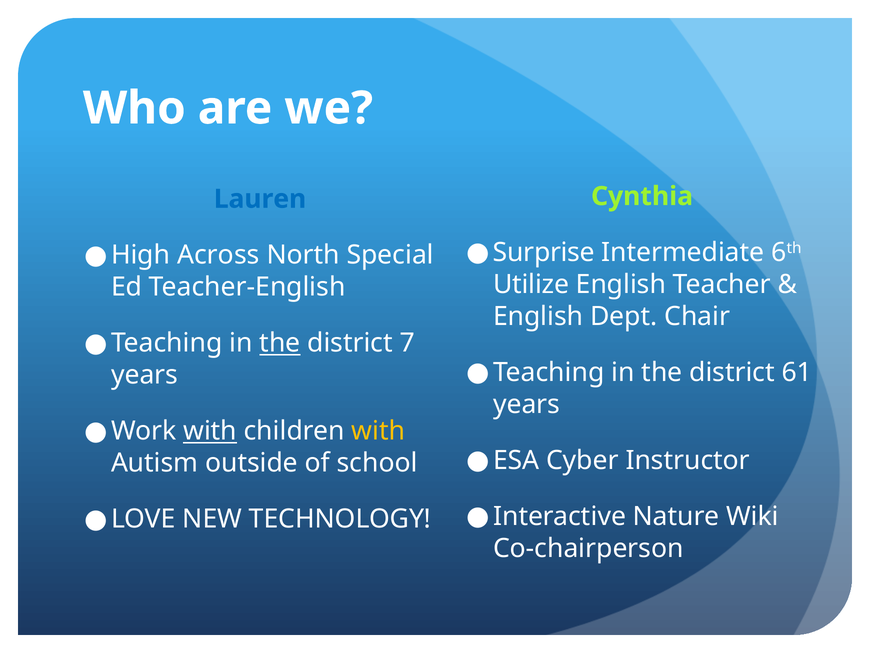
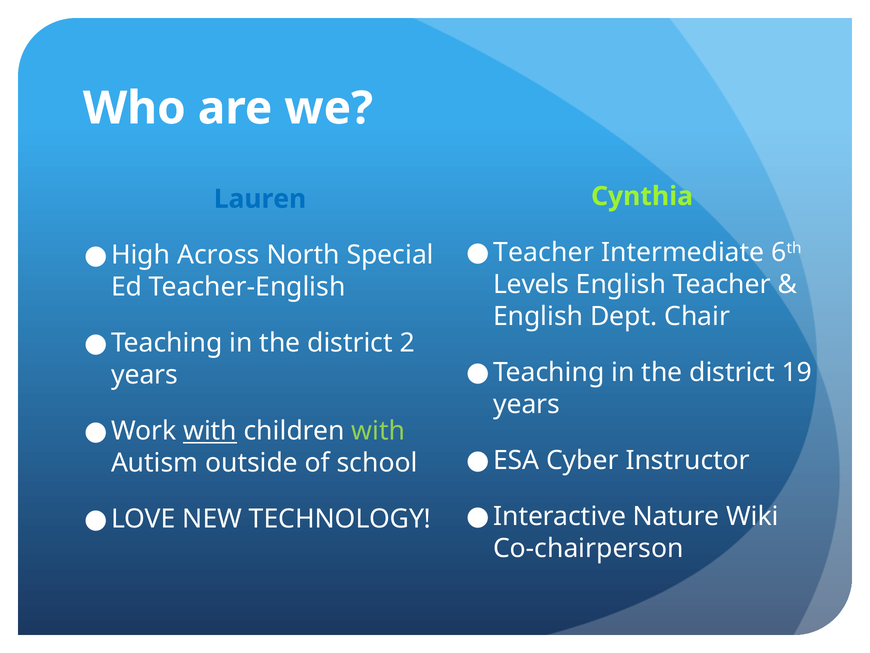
Surprise at (544, 252): Surprise -> Teacher
Utilize: Utilize -> Levels
the at (280, 343) underline: present -> none
7: 7 -> 2
61: 61 -> 19
with at (378, 431) colour: yellow -> light green
